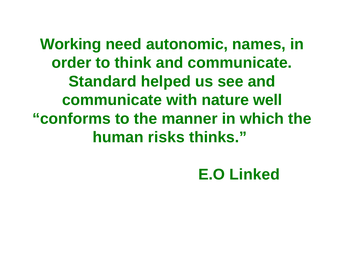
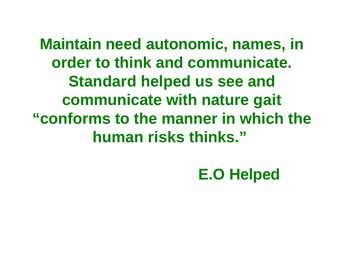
Working: Working -> Maintain
well: well -> gait
E.O Linked: Linked -> Helped
